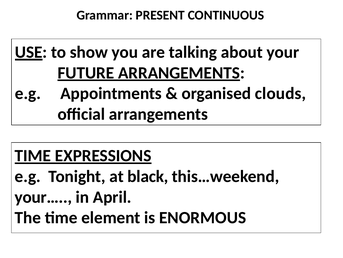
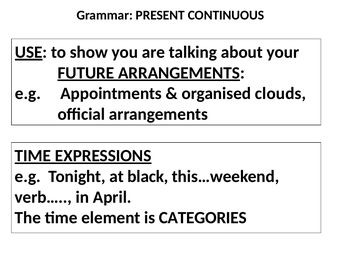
your…: your… -> verb…
ENORMOUS: ENORMOUS -> CATEGORIES
